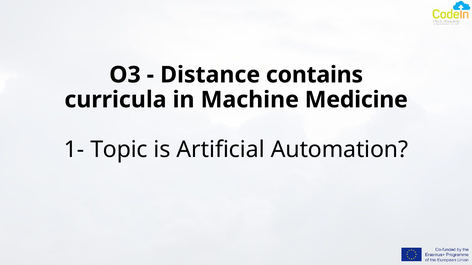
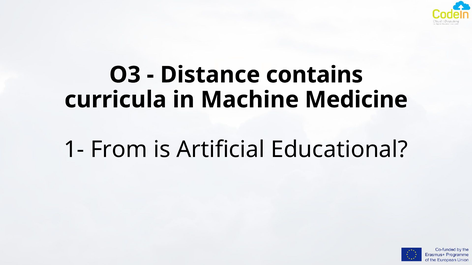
Topic: Topic -> From
Automation: Automation -> Educational
